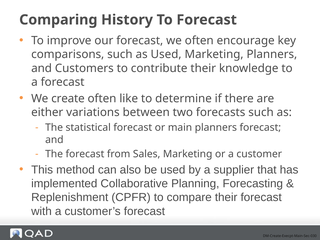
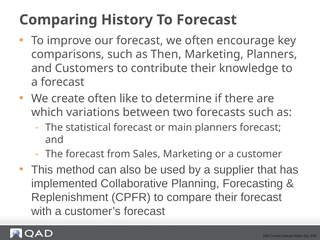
as Used: Used -> Then
either: either -> which
